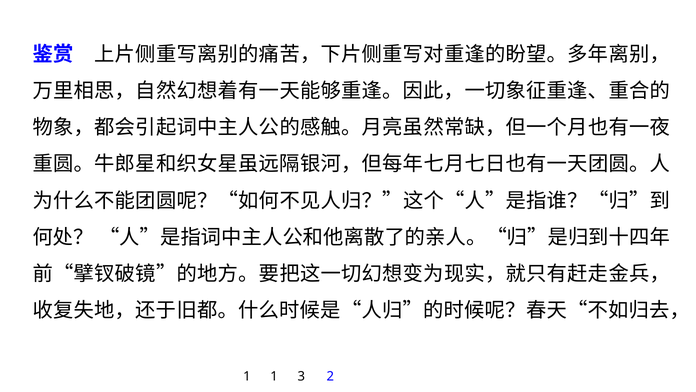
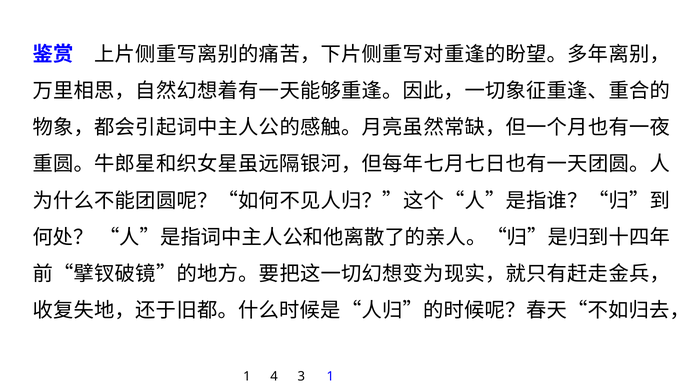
1 1: 1 -> 4
3 2: 2 -> 1
